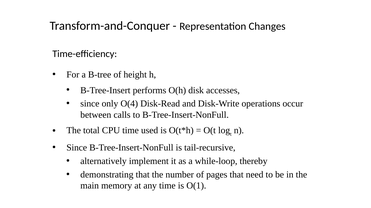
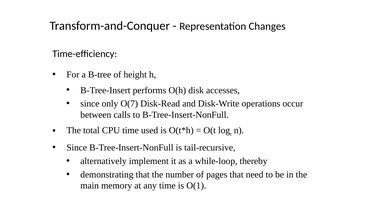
O(4: O(4 -> O(7
